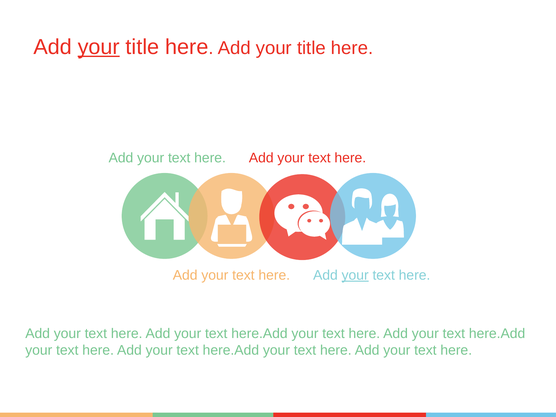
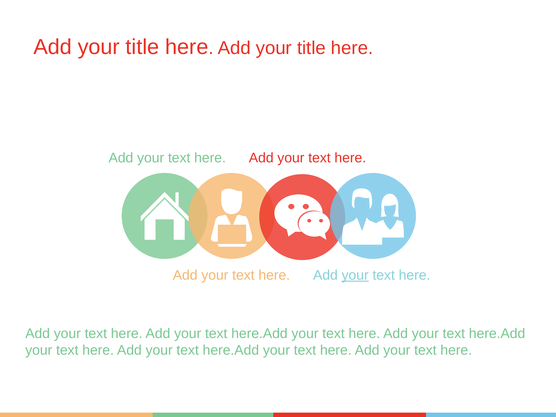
your at (99, 47) underline: present -> none
